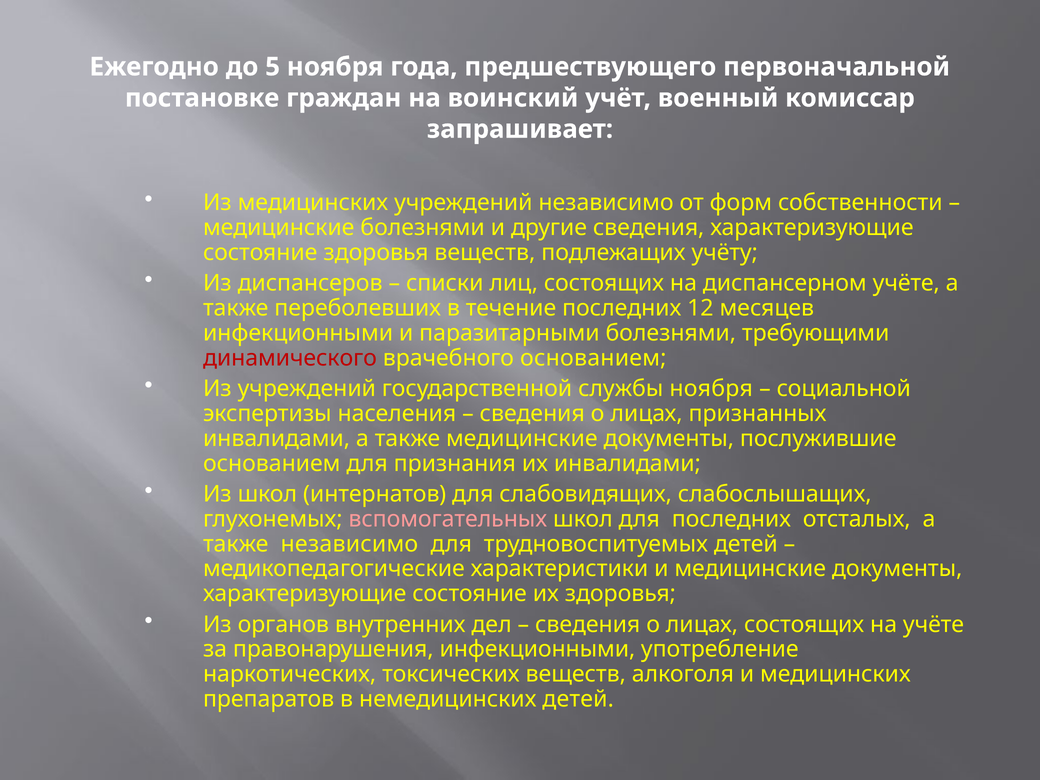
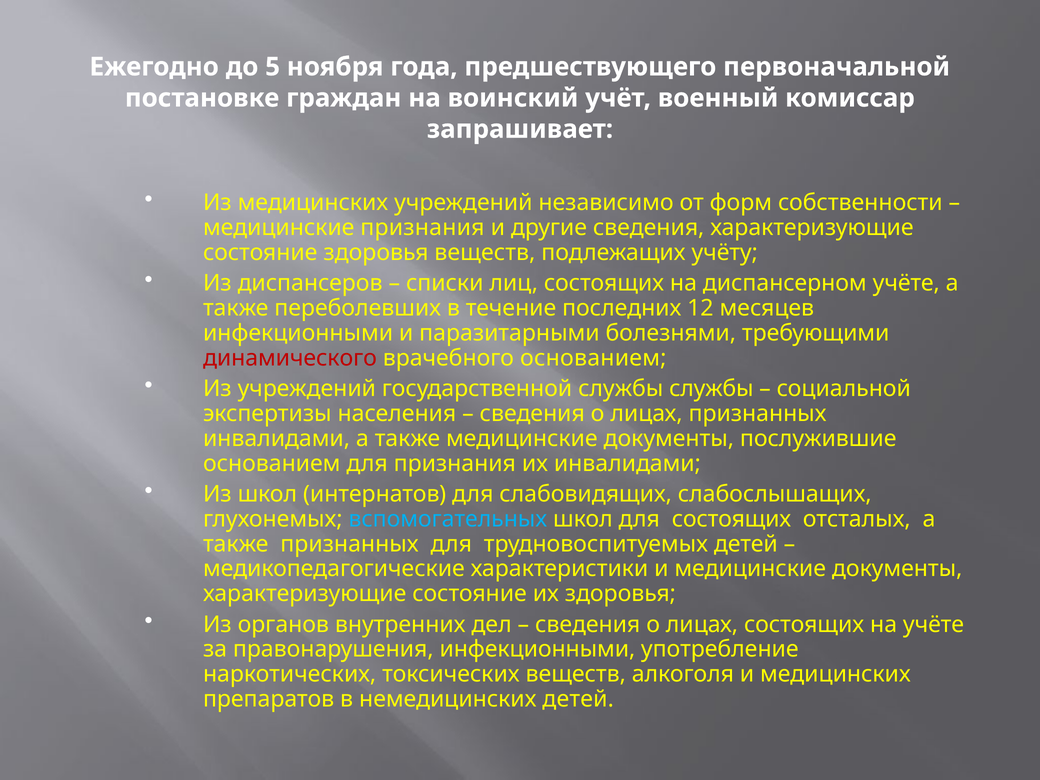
медицинские болезнями: болезнями -> признания
службы ноября: ноября -> службы
вспомогательных colour: pink -> light blue
для последних: последних -> состоящих
также независимо: независимо -> признанных
